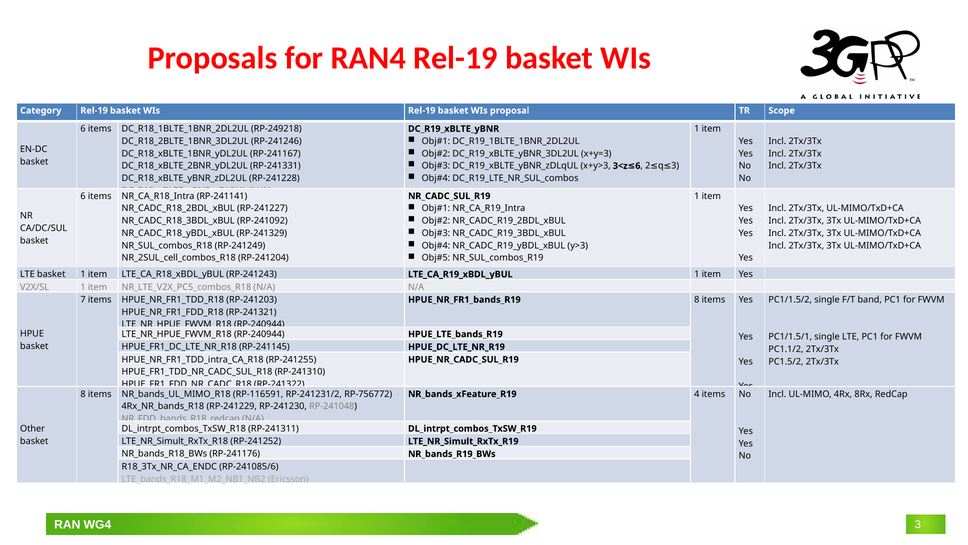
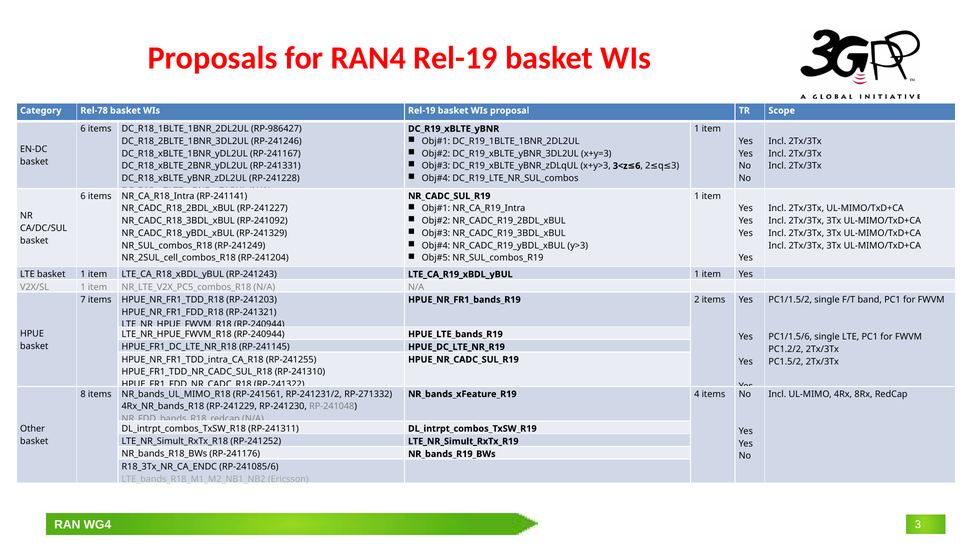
Category Rel-19: Rel-19 -> Rel-78
RP-249218: RP-249218 -> RP-986427
8 at (697, 299): 8 -> 2
PC1/1.5/1: PC1/1.5/1 -> PC1/1.5/6
PC1.1/2: PC1.1/2 -> PC1.2/2
RP-116591: RP-116591 -> RP-241561
RP-756772: RP-756772 -> RP-271332
